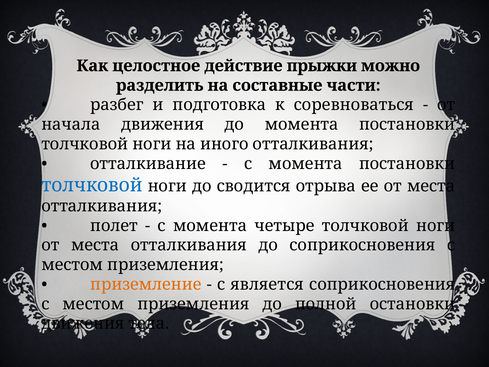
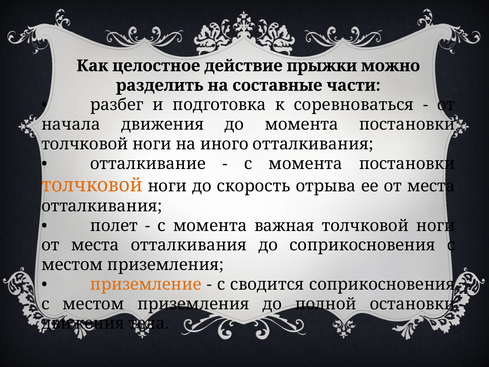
толчковой at (92, 185) colour: blue -> orange
сводится: сводится -> скорость
четыре: четыре -> важная
является: является -> сводится
